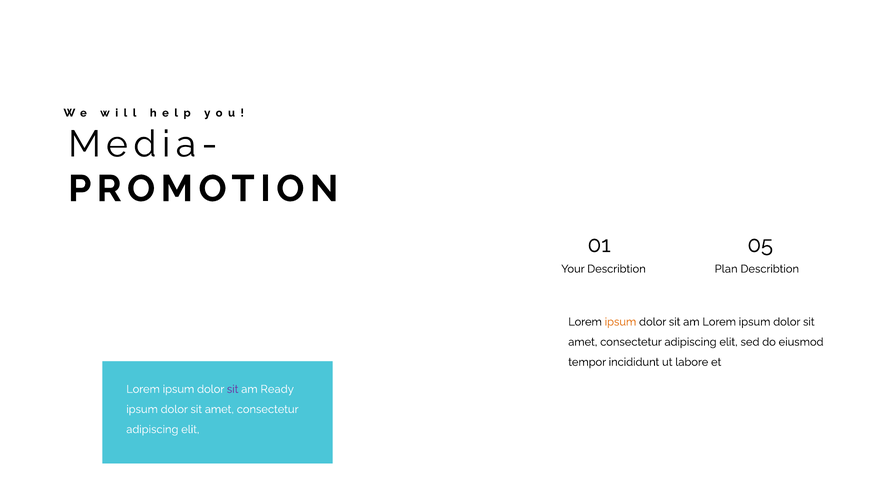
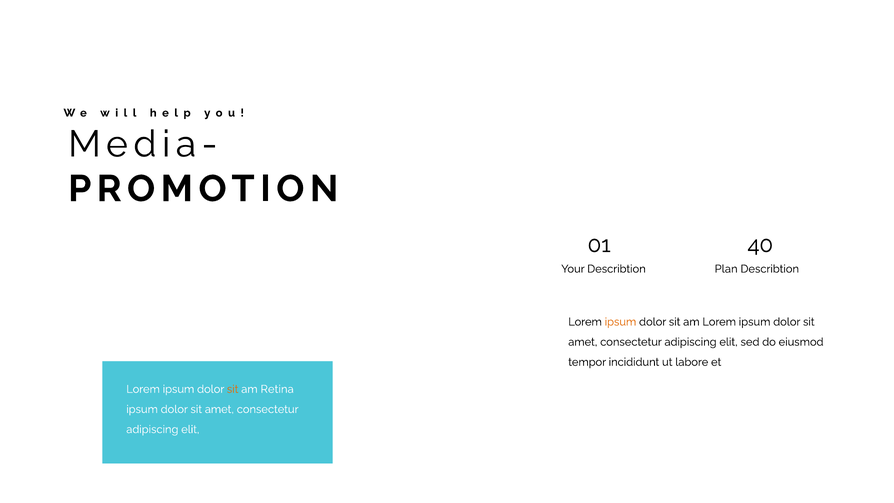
05: 05 -> 40
sit at (233, 389) colour: purple -> orange
Ready: Ready -> Retina
